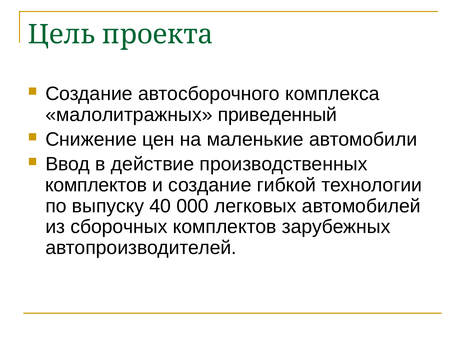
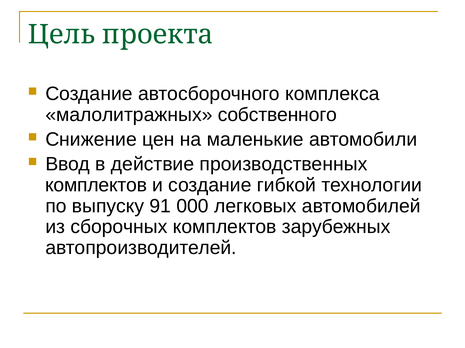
приведенный: приведенный -> собственного
40: 40 -> 91
